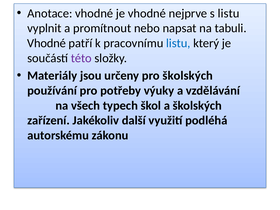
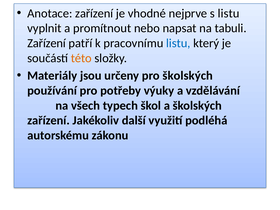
Anotace vhodné: vhodné -> zařízení
Vhodné at (47, 43): Vhodné -> Zařízení
této colour: purple -> orange
